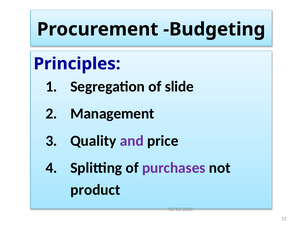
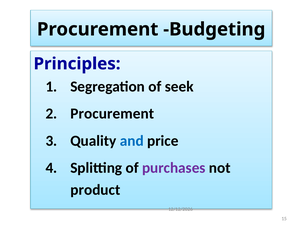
slide: slide -> seek
Management at (112, 114): Management -> Procurement
and colour: purple -> blue
